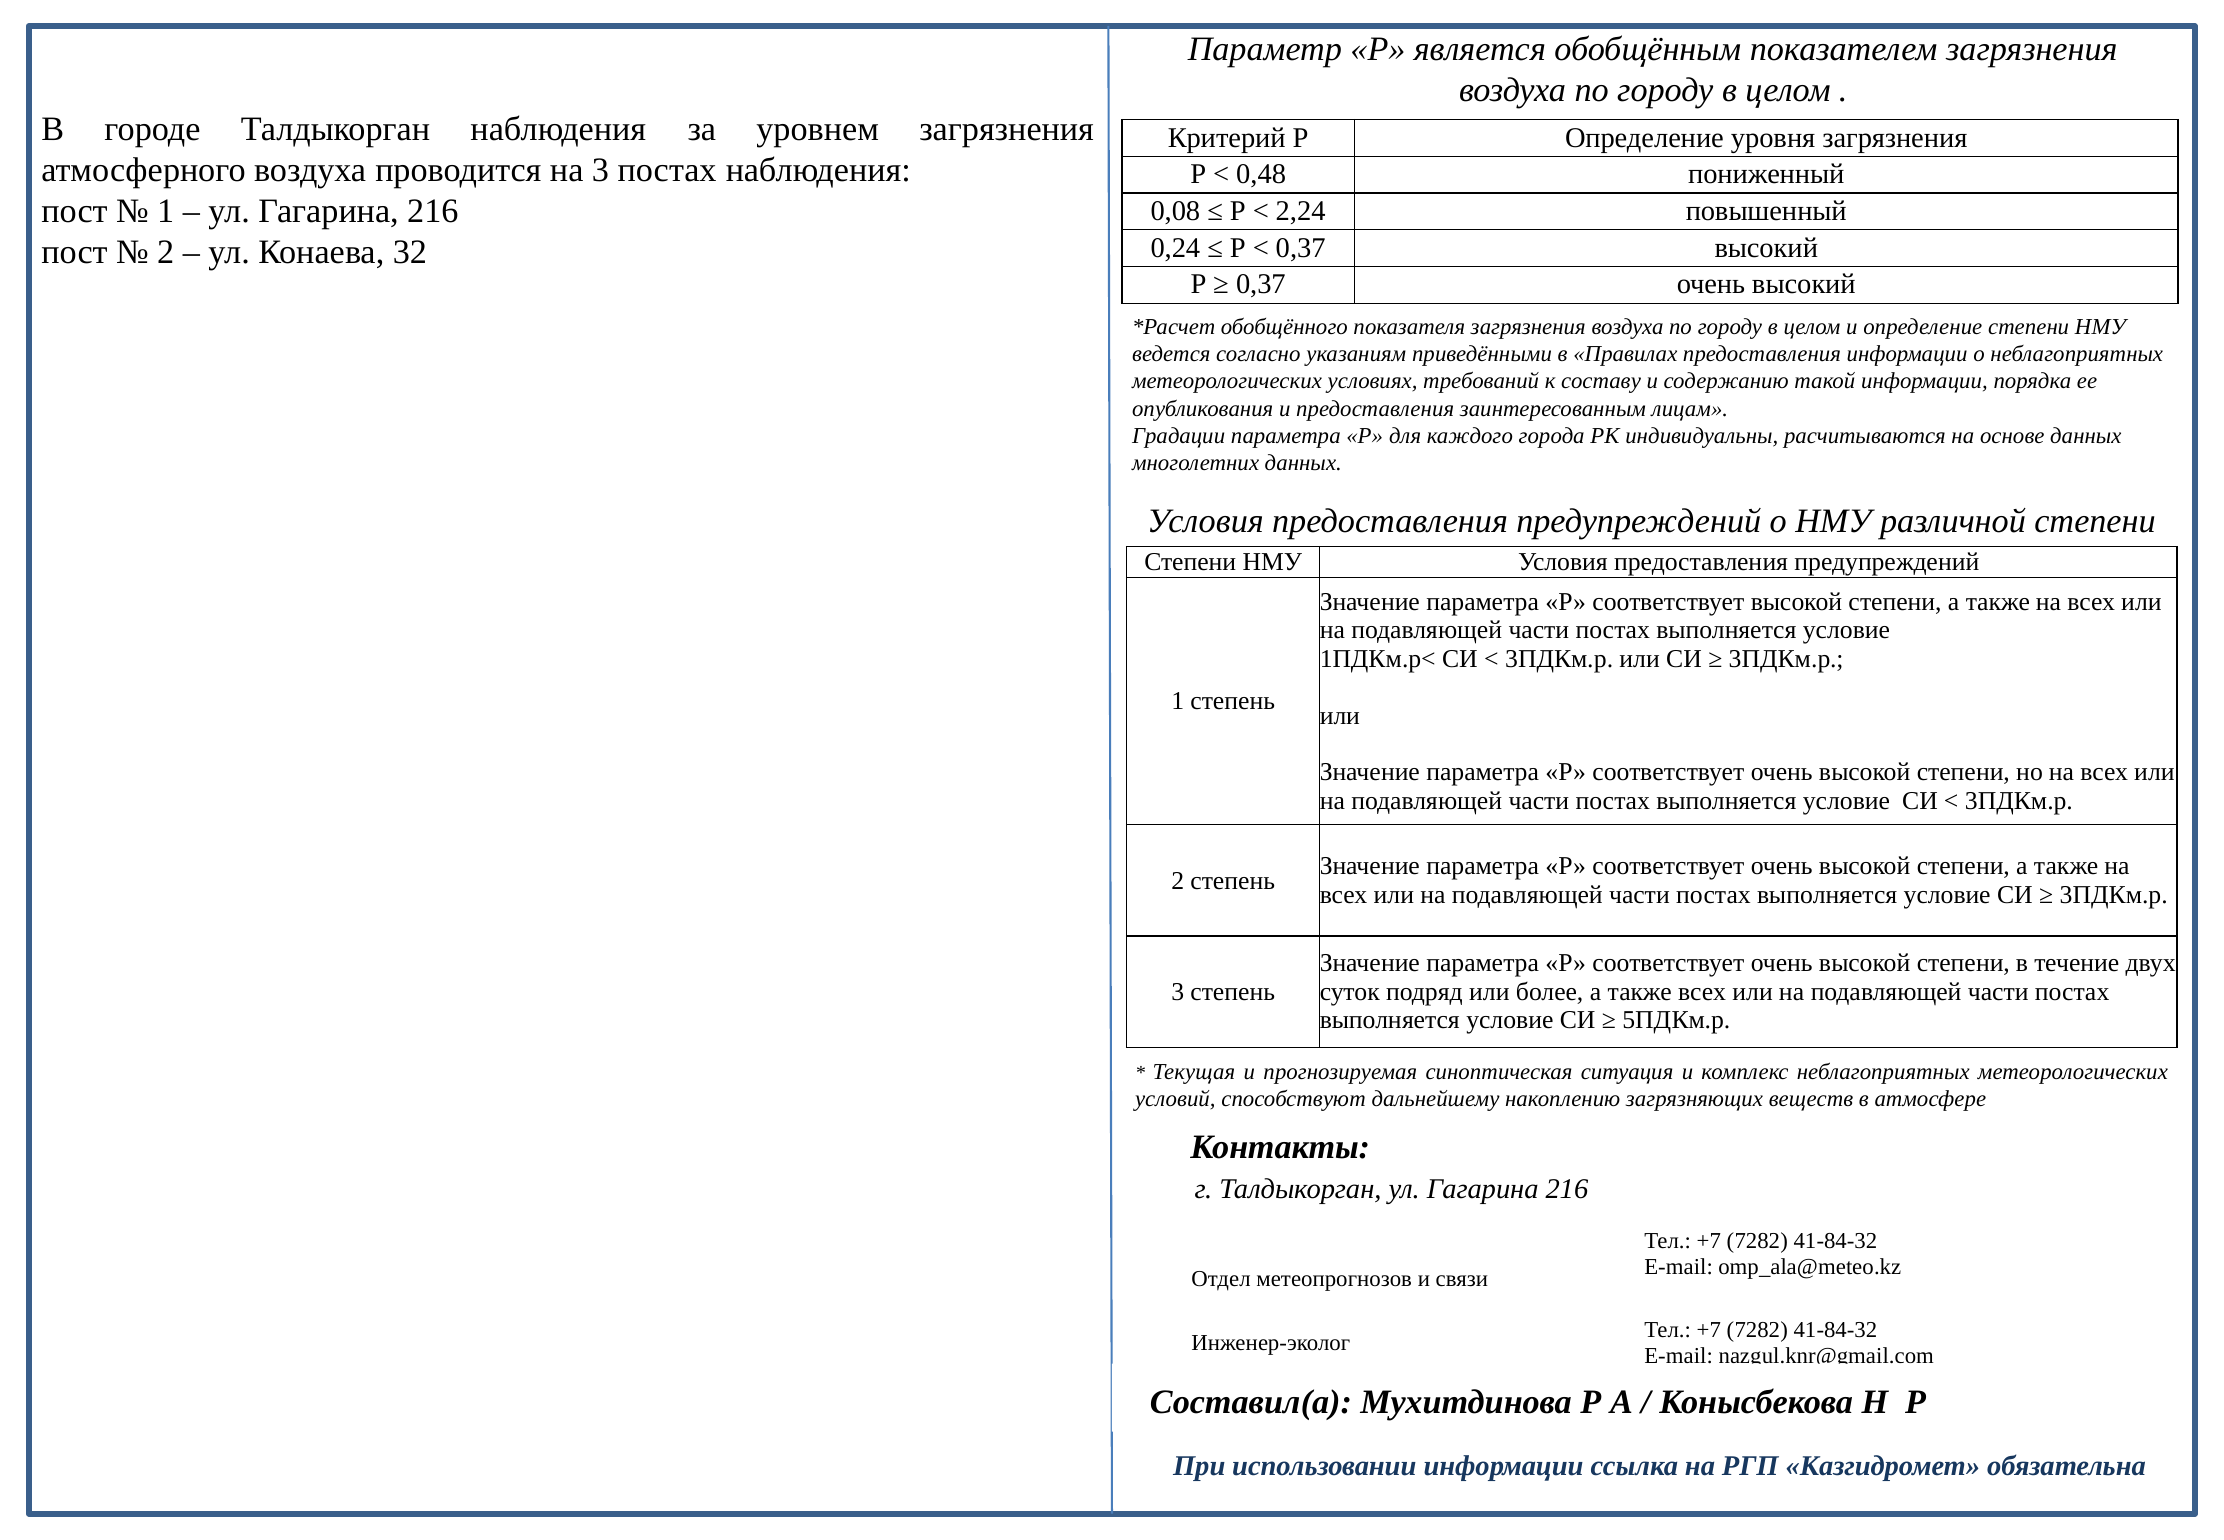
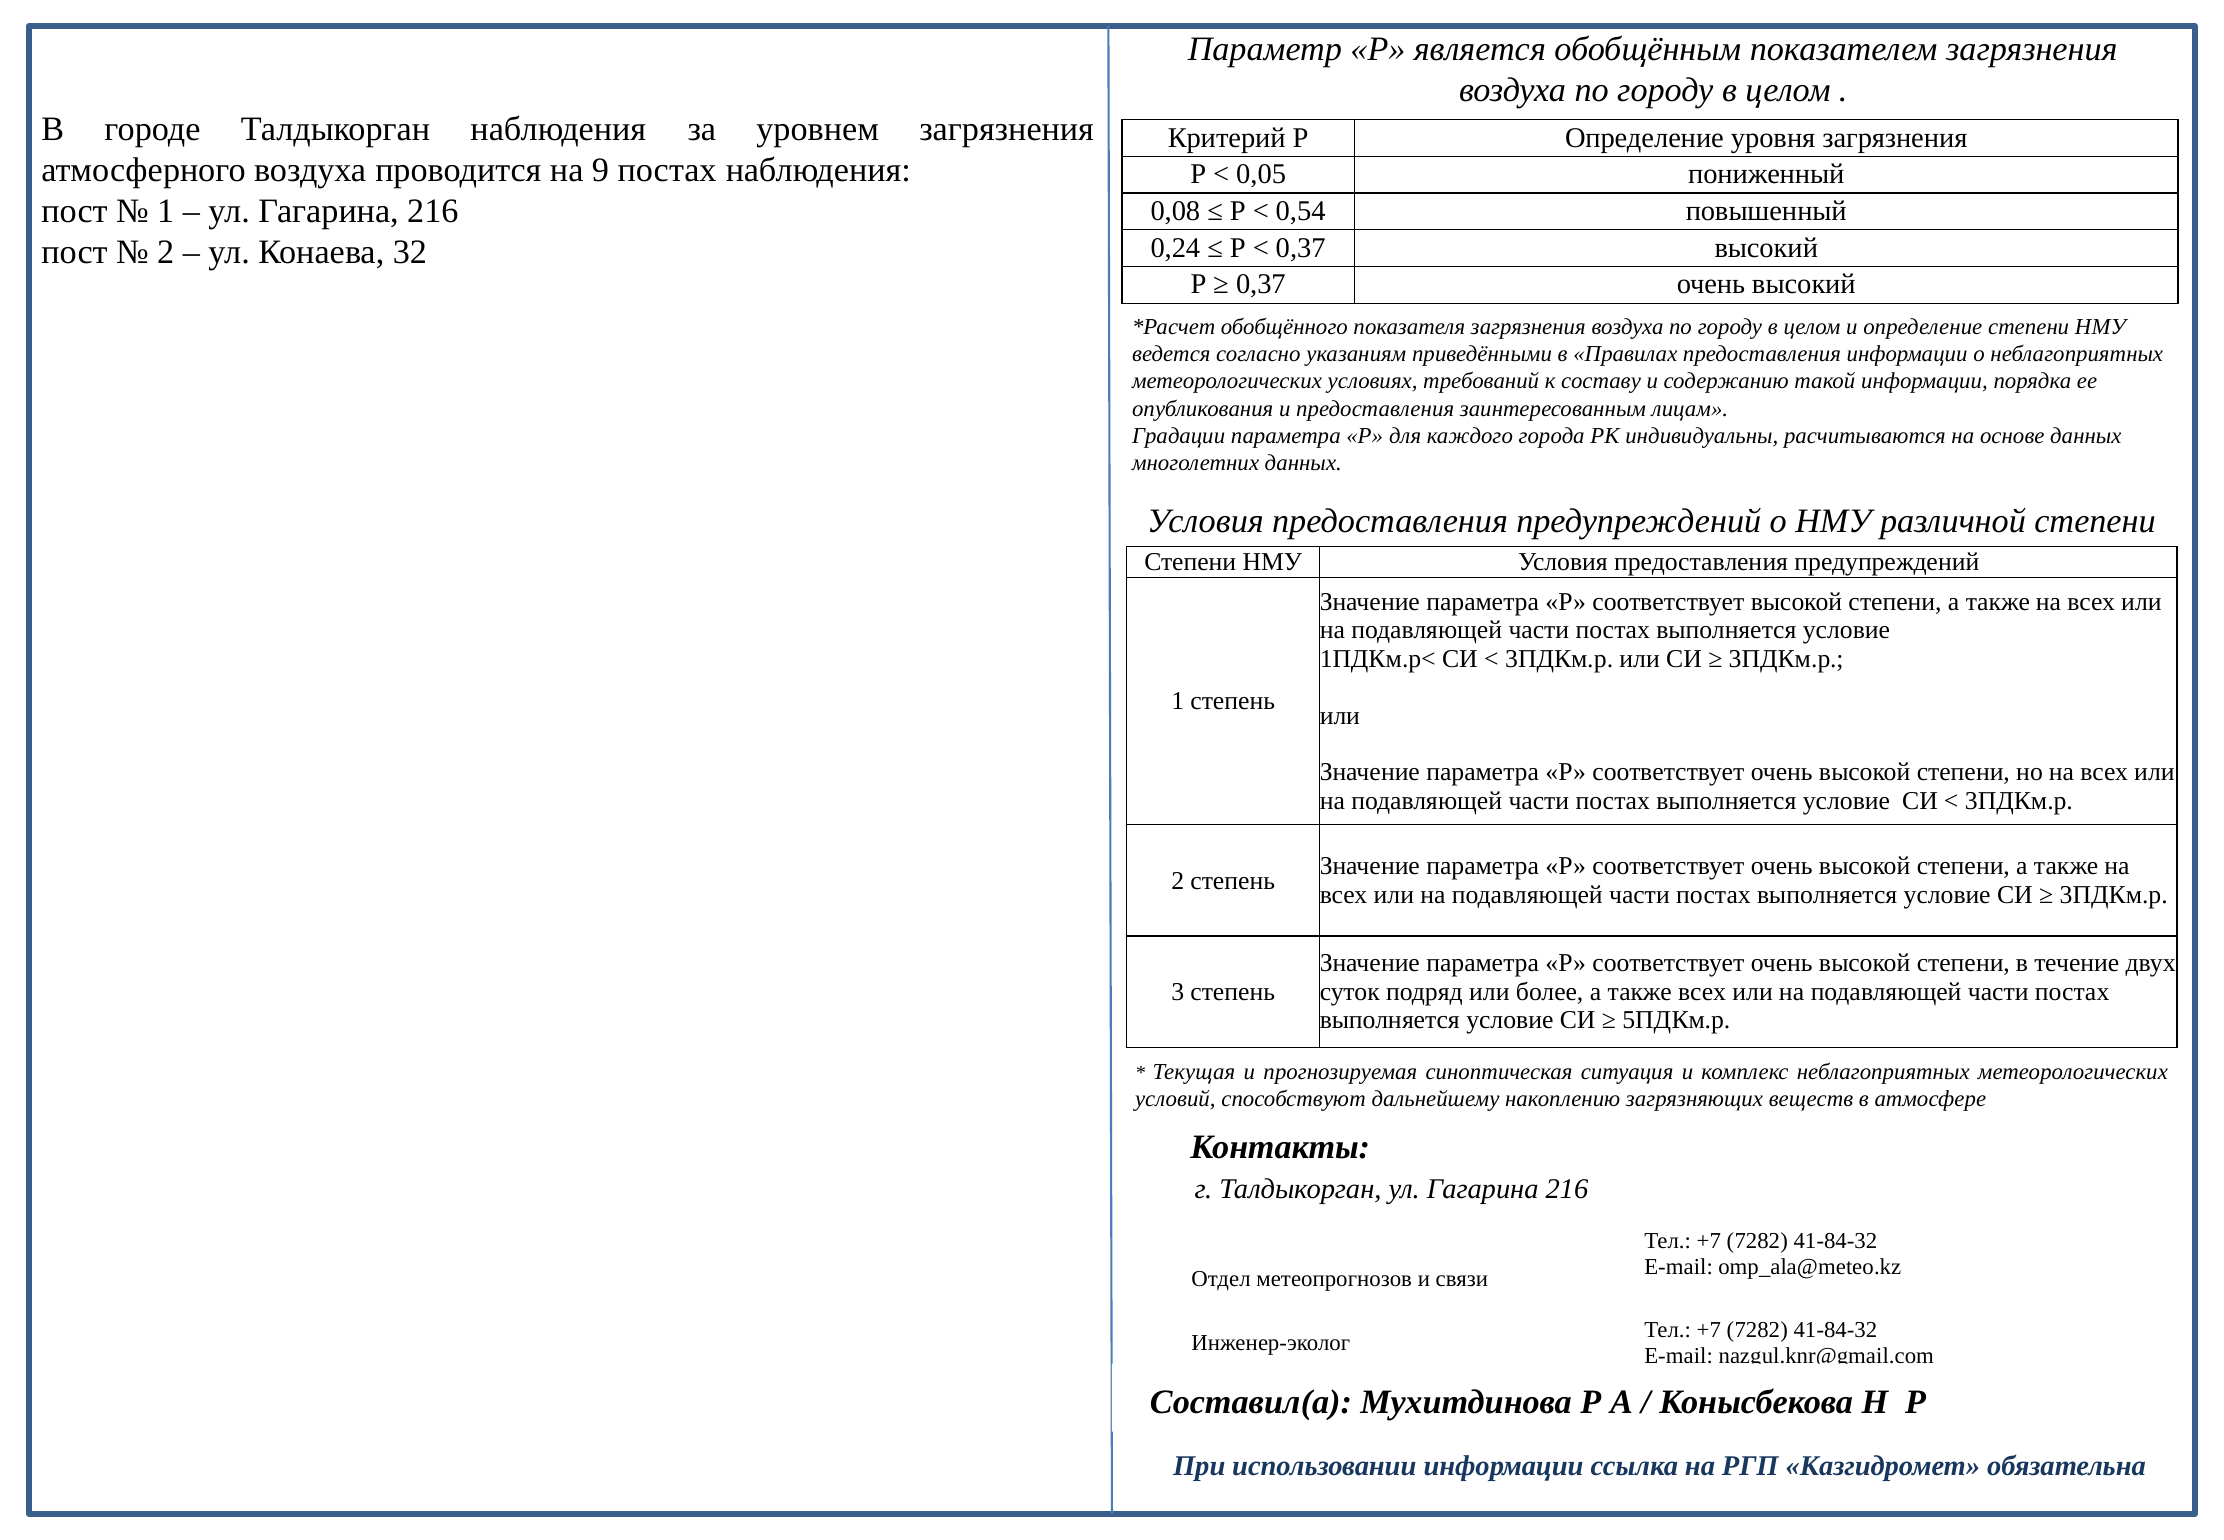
на 3: 3 -> 9
0,48: 0,48 -> 0,05
2,24: 2,24 -> 0,54
